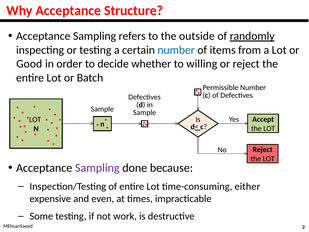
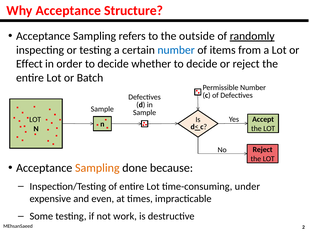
Good: Good -> Effect
whether to willing: willing -> decide
Sampling at (97, 168) colour: purple -> orange
either: either -> under
